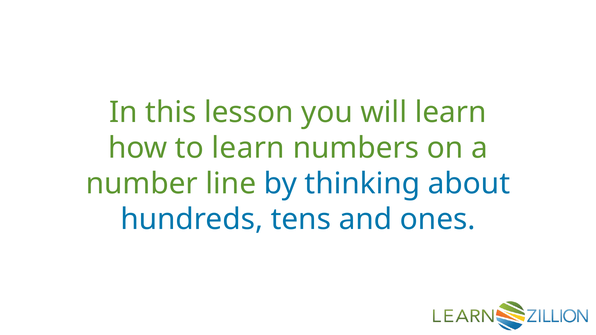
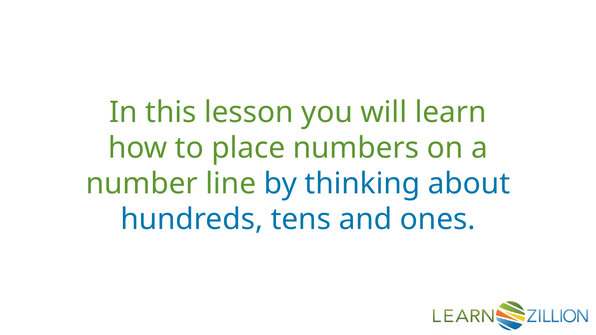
to learn: learn -> place
